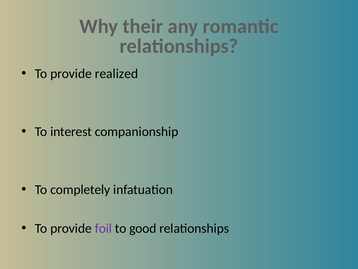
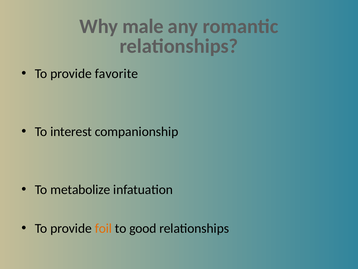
their: their -> male
realized: realized -> favorite
completely: completely -> metabolize
foil colour: purple -> orange
